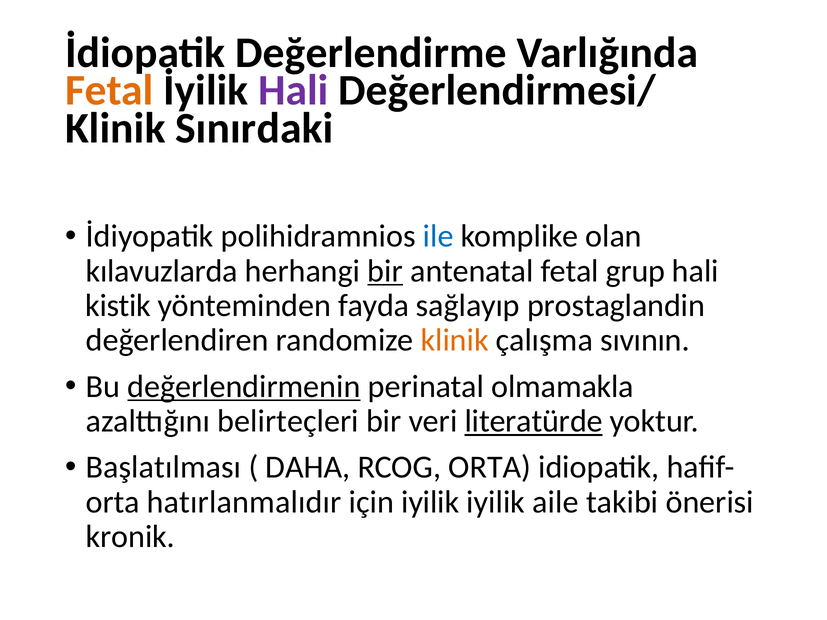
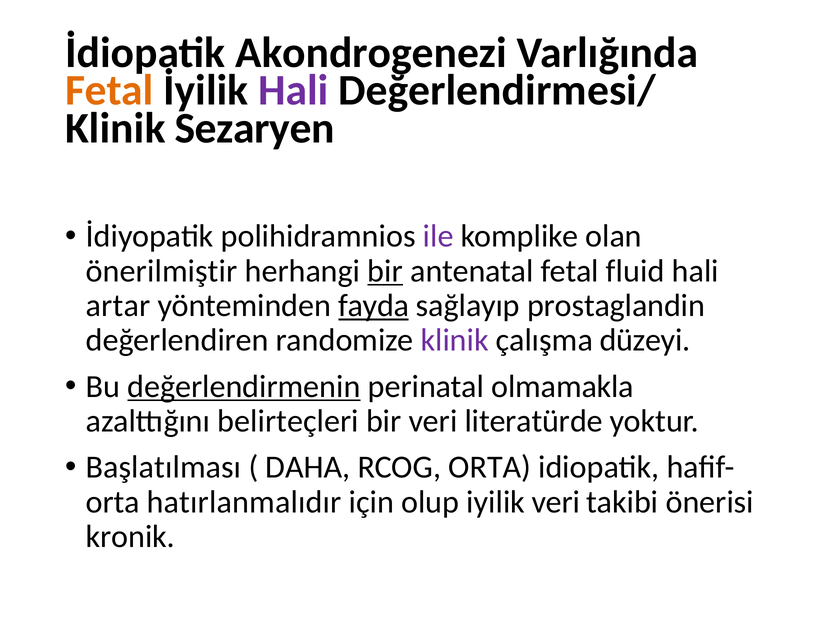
Değerlendirme: Değerlendirme -> Akondrogenezi
Sınırdaki: Sınırdaki -> Sezaryen
ile colour: blue -> purple
kılavuzlarda: kılavuzlarda -> önerilmiştir
grup: grup -> fluid
kistik: kistik -> artar
fayda underline: none -> present
klinik at (455, 340) colour: orange -> purple
sıvının: sıvının -> düzeyi
literatürde underline: present -> none
için iyilik: iyilik -> olup
iyilik aile: aile -> veri
